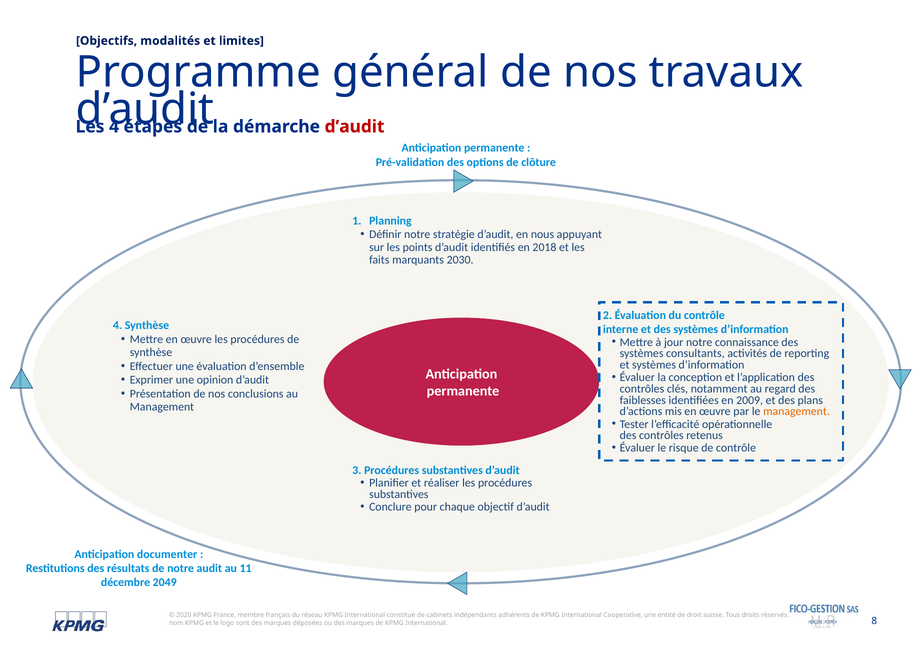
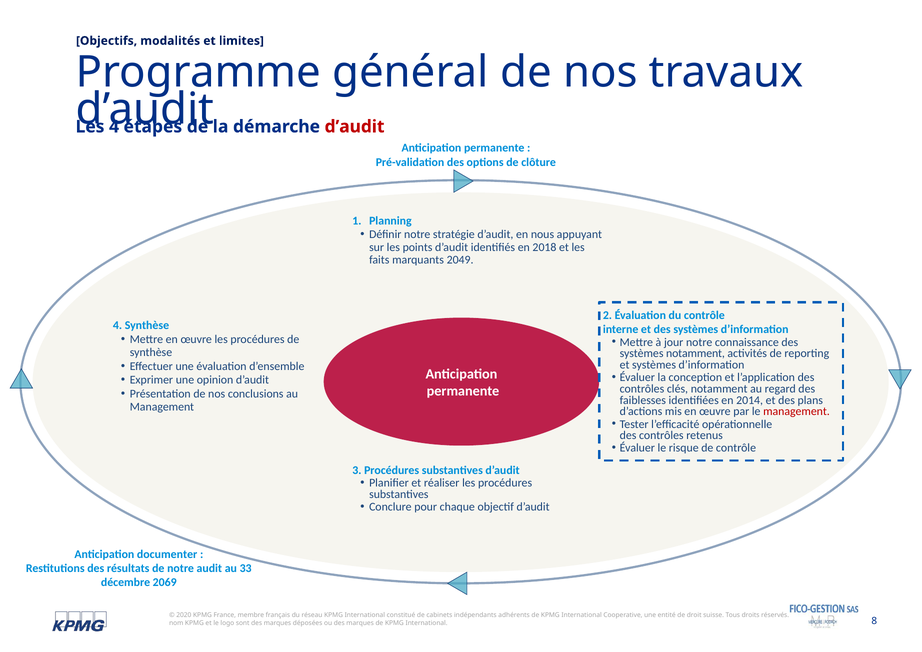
2030: 2030 -> 2049
systèmes consultants: consultants -> notamment
2009: 2009 -> 2014
management at (796, 412) colour: orange -> red
11: 11 -> 33
2049: 2049 -> 2069
